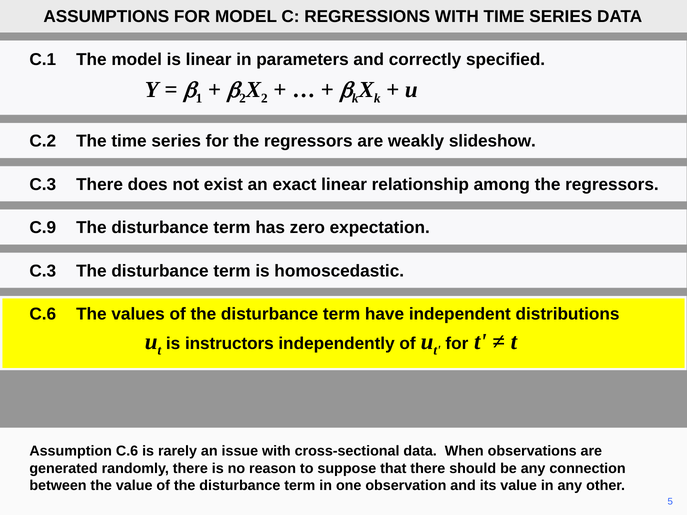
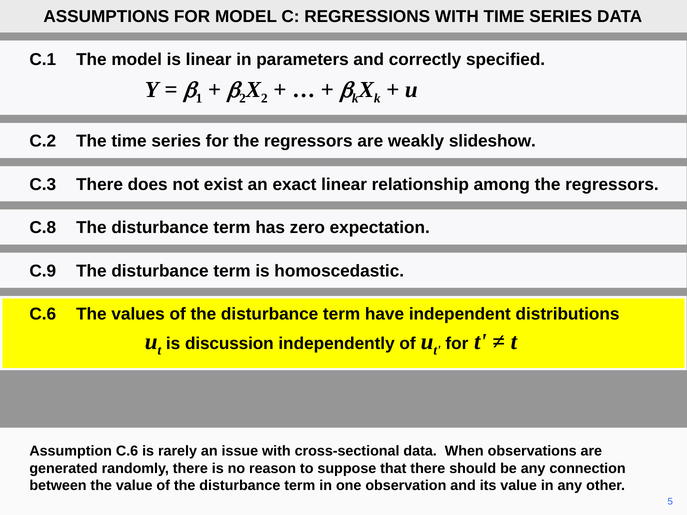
C.9: C.9 -> C.8
C.3 at (43, 271): C.3 -> C.9
instructors: instructors -> discussion
